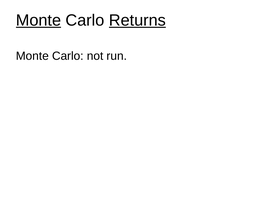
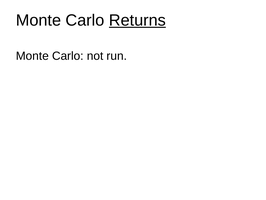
Monte at (38, 20) underline: present -> none
